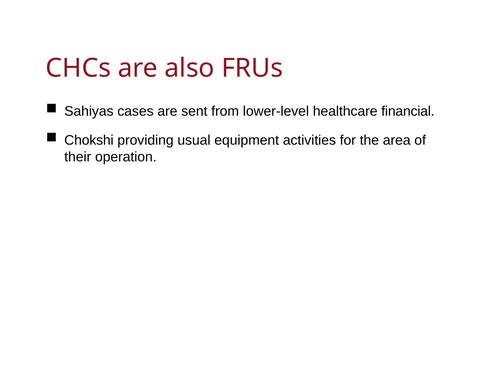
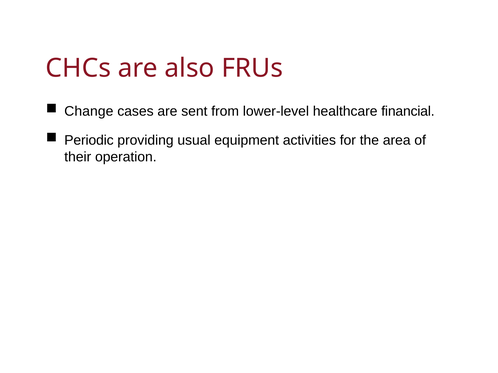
Sahiyas: Sahiyas -> Change
Chokshi: Chokshi -> Periodic
